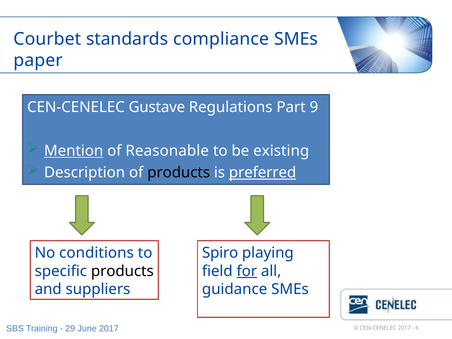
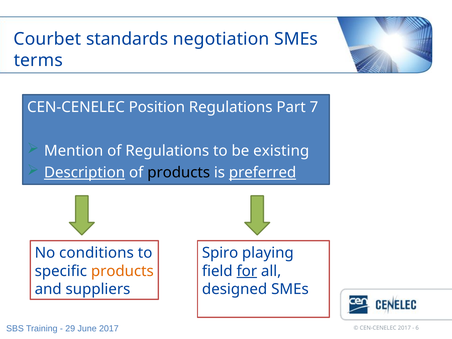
compliance: compliance -> negotiation
paper: paper -> terms
Gustave: Gustave -> Position
9: 9 -> 7
Mention underline: present -> none
of Reasonable: Reasonable -> Regulations
Description underline: none -> present
products at (122, 271) colour: black -> orange
guidance: guidance -> designed
